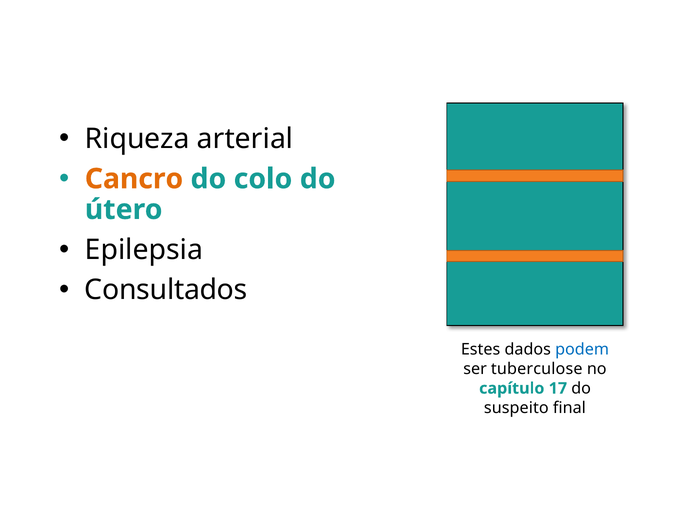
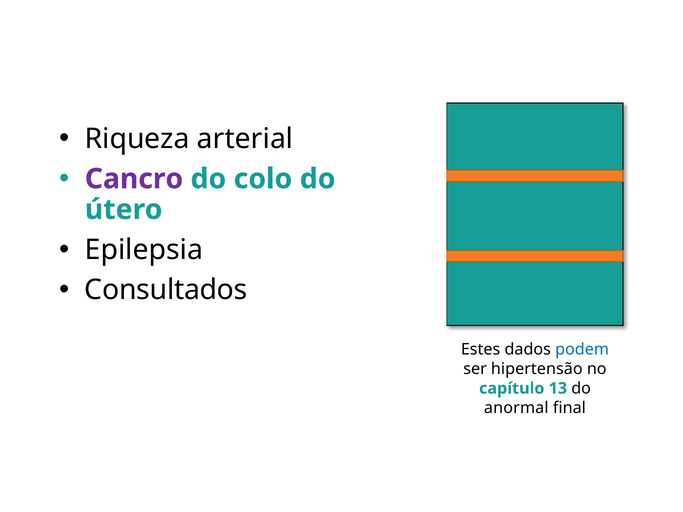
Cancro colour: orange -> purple
tuberculose: tuberculose -> hipertensão
17: 17 -> 13
suspeito: suspeito -> anormal
